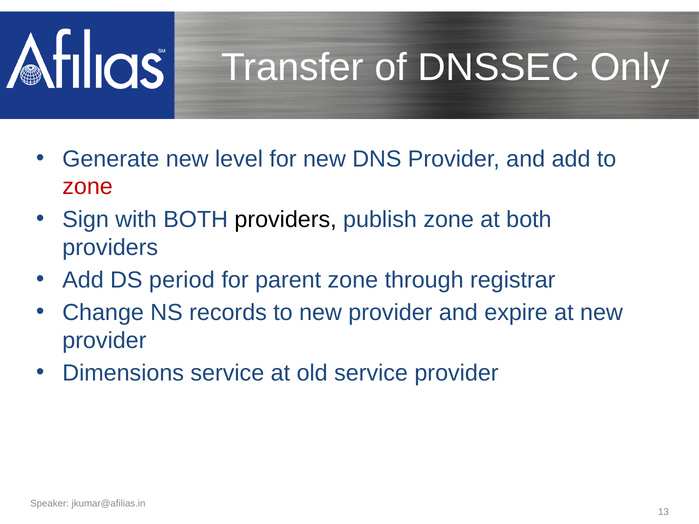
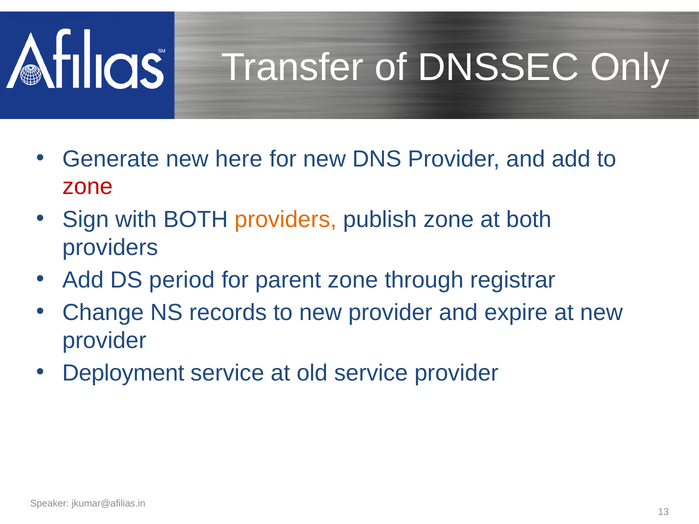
level: level -> here
providers at (286, 219) colour: black -> orange
Dimensions: Dimensions -> Deployment
